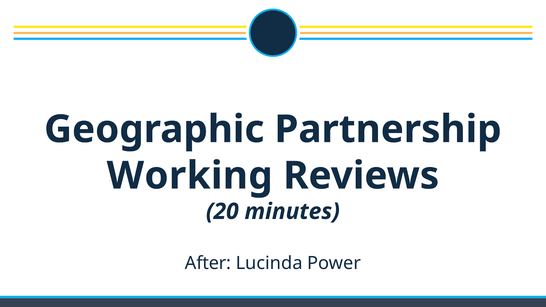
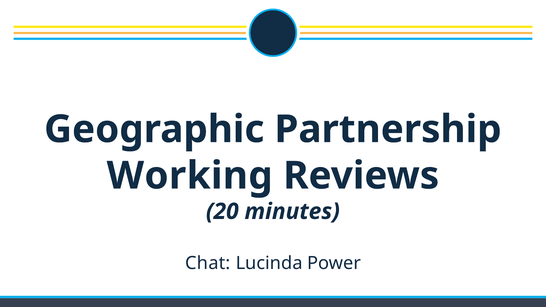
After: After -> Chat
